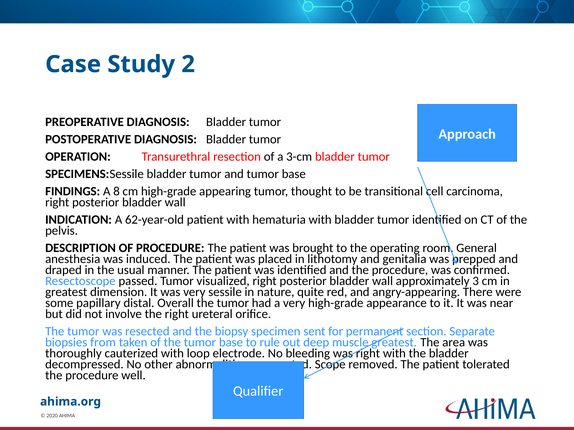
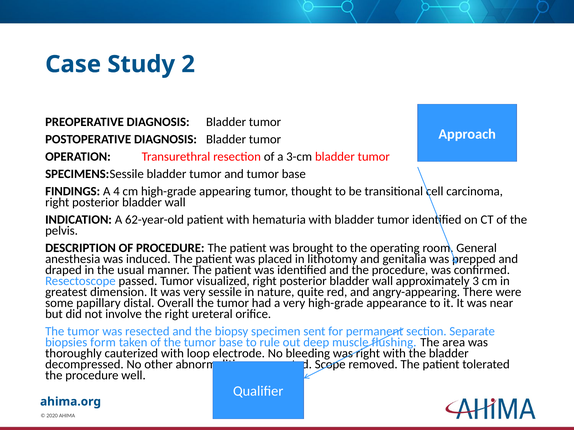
8: 8 -> 4
from: from -> form
muscle greatest: greatest -> flushing
